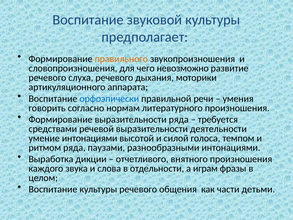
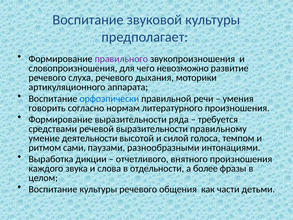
правильного colour: orange -> purple
деятельности: деятельности -> правильному
умение интонациями: интонациями -> деятельности
ритмом ряда: ряда -> сами
играм: играм -> более
